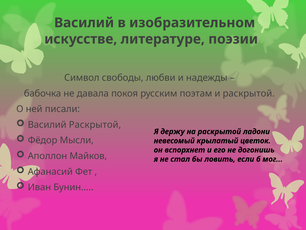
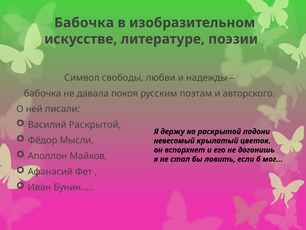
Василий at (84, 23): Василий -> Бабочка
и раскрытой: раскрытой -> авторского
